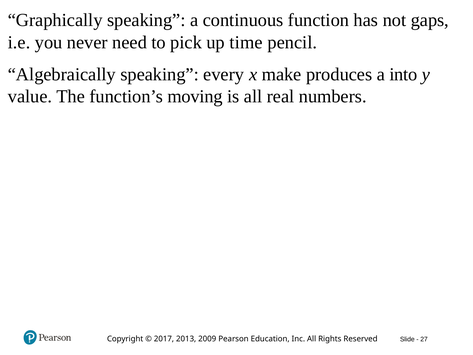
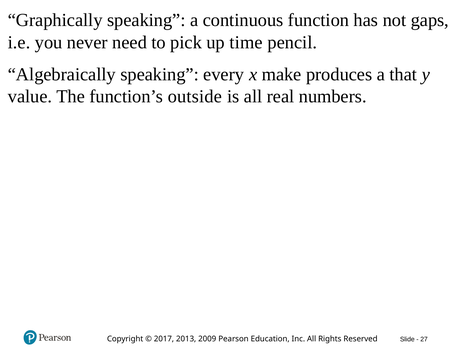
into: into -> that
moving: moving -> outside
